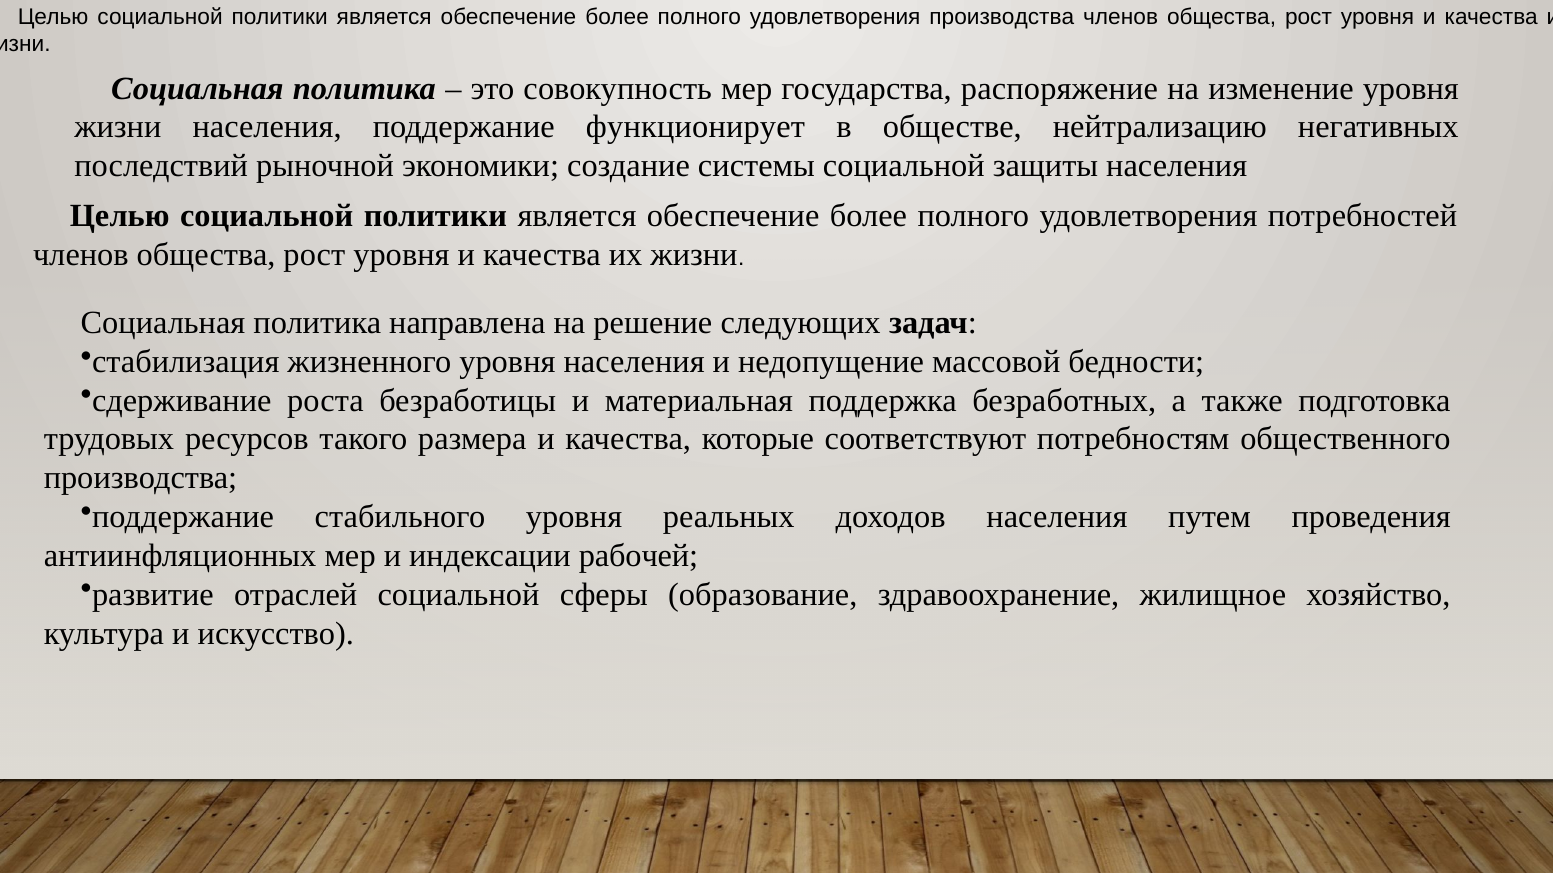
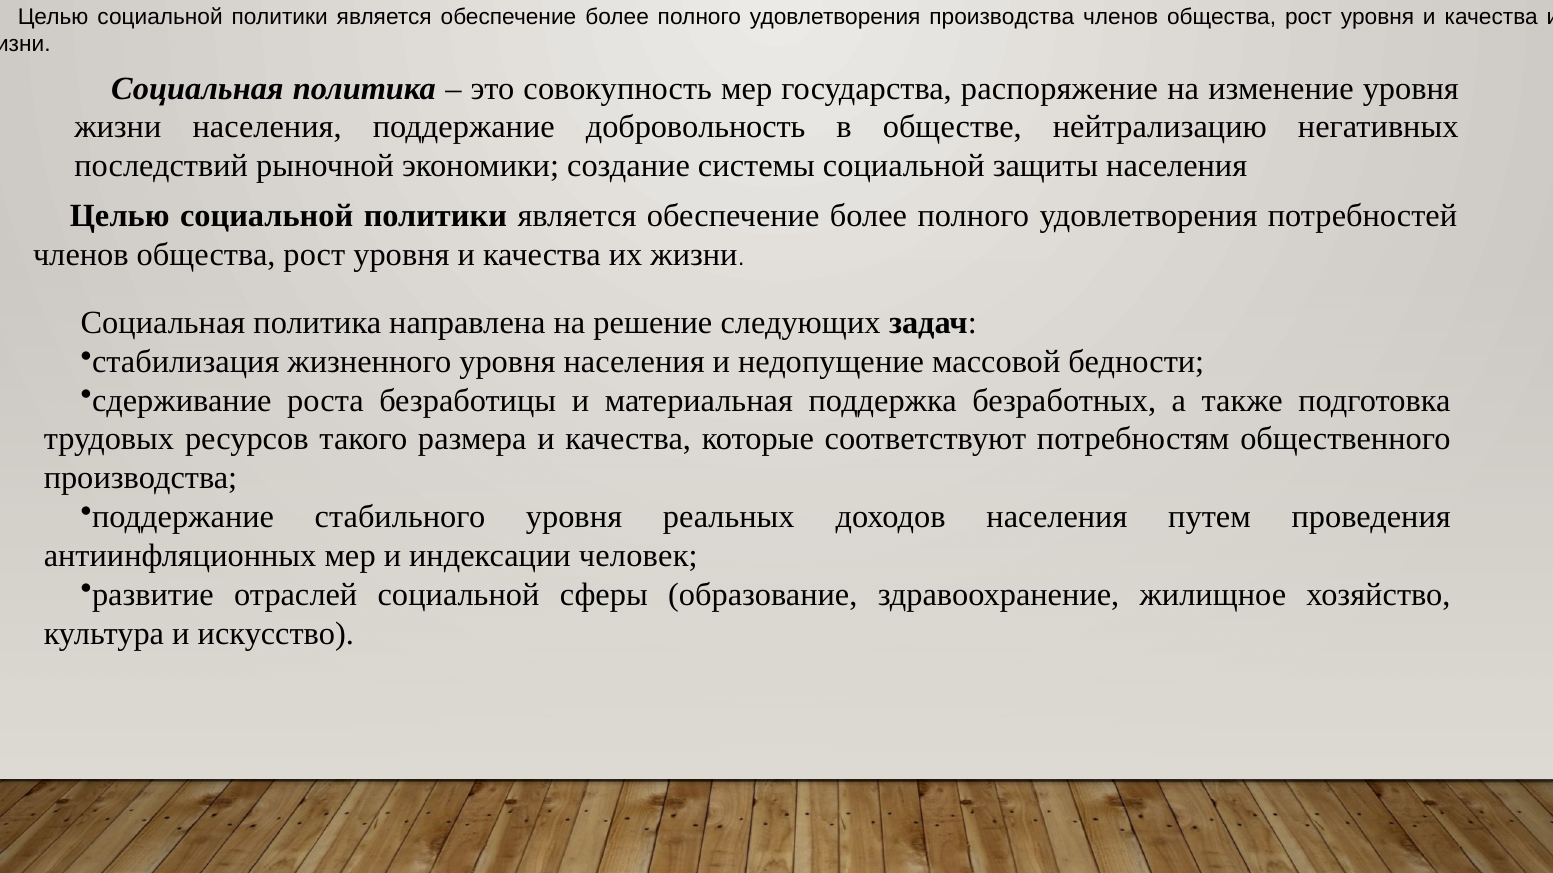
функционирует: функционирует -> добровольность
рабочей: рабочей -> человек
